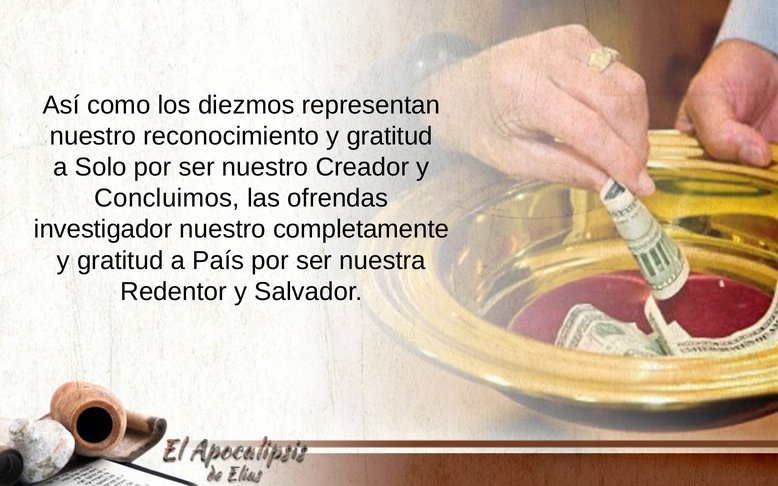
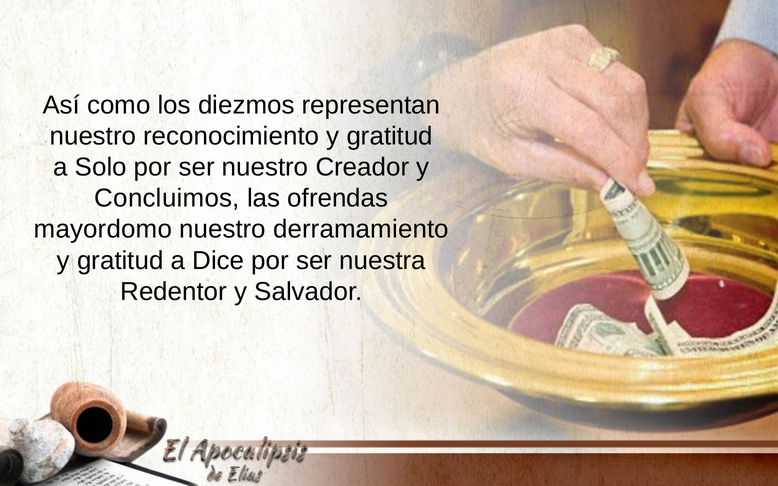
investigador: investigador -> mayordomo
completamente: completamente -> derramamiento
País: País -> Dice
